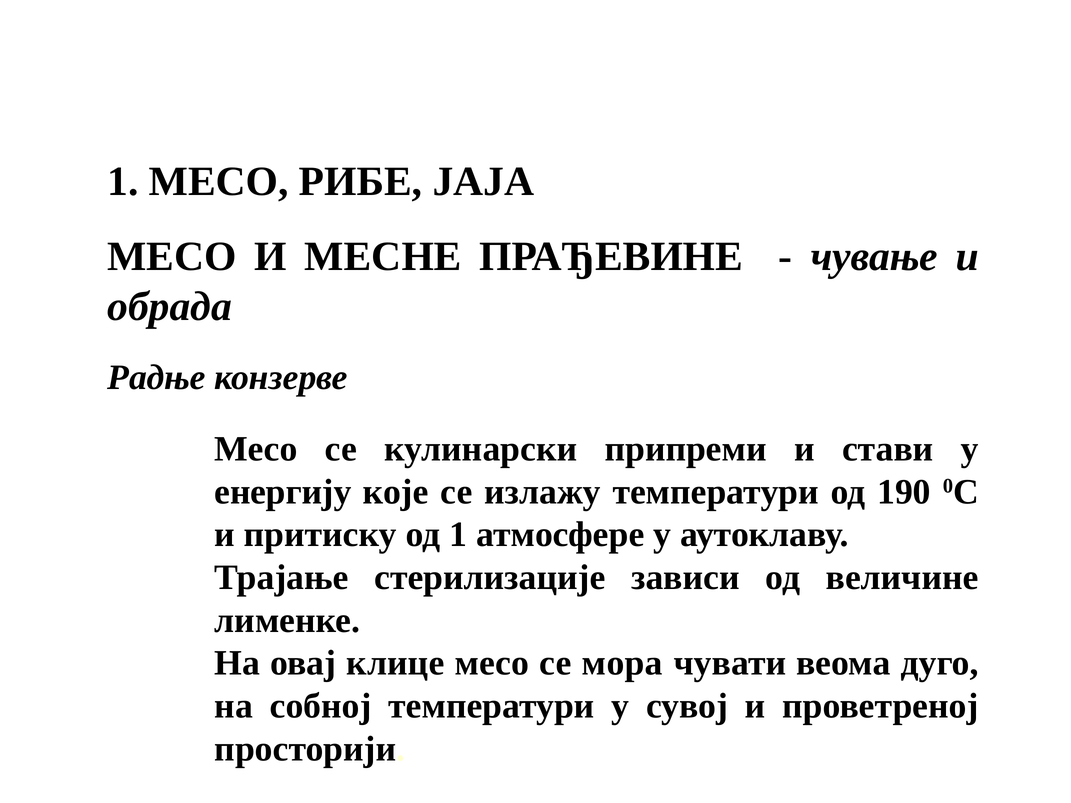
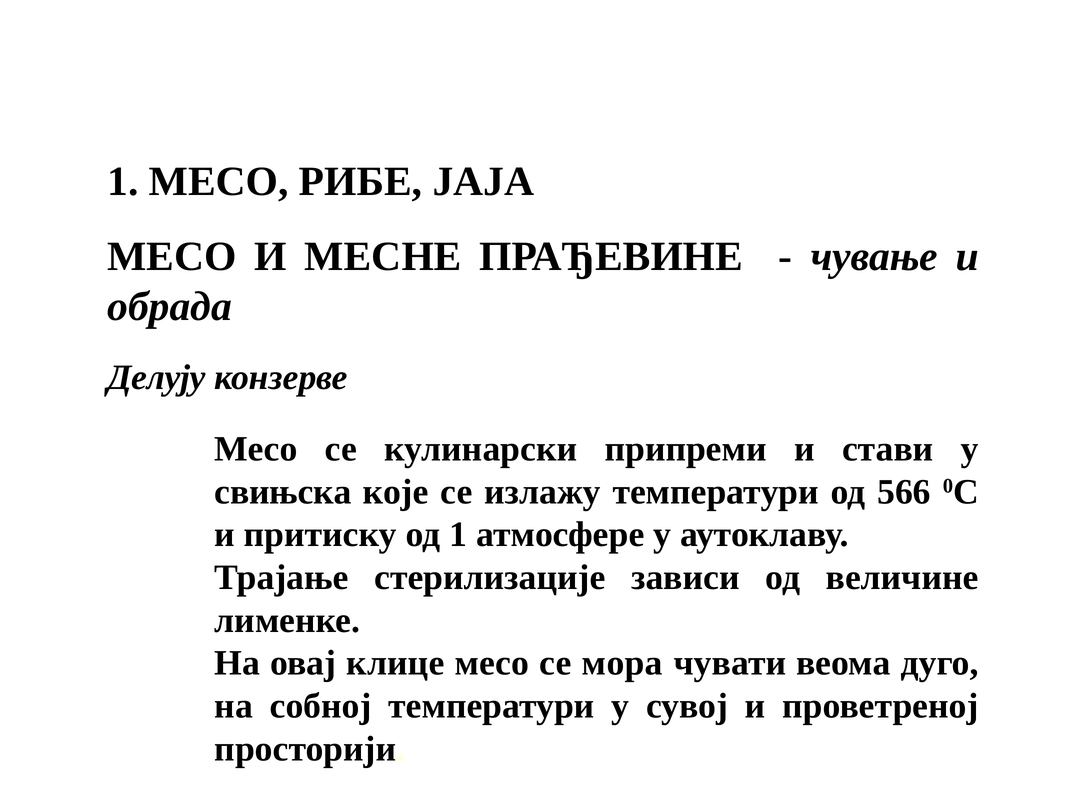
Радње: Радње -> Делују
енергију: енергију -> свињска
190: 190 -> 566
